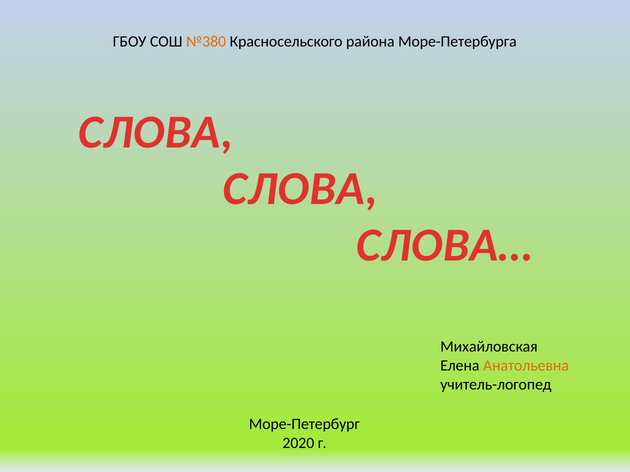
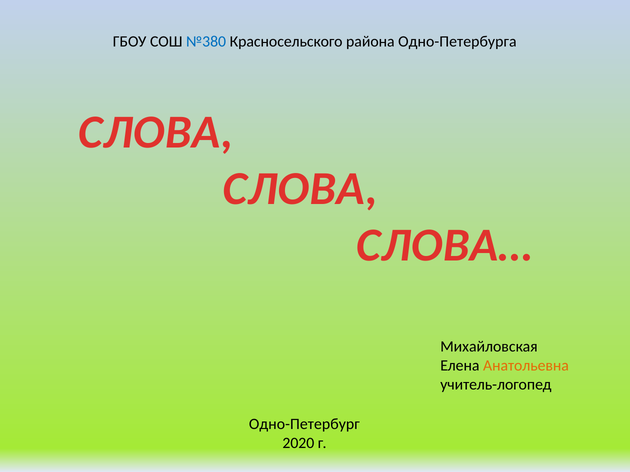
№380 colour: orange -> blue
Море-Петербурга: Море-Петербурга -> Одно-Петербурга
Море-Петербург: Море-Петербург -> Одно-Петербург
